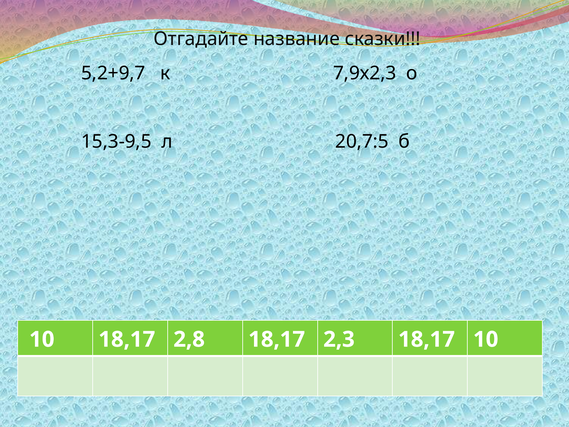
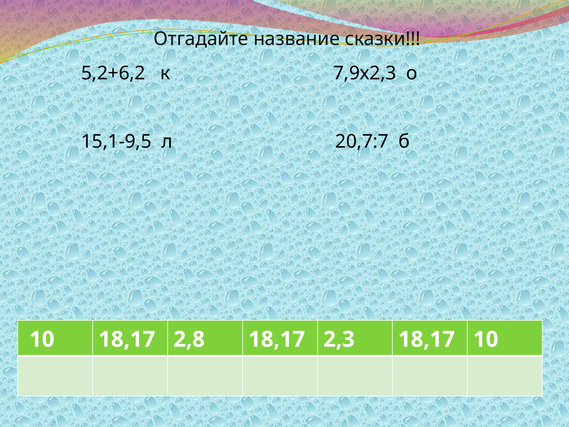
5,2+9,7: 5,2+9,7 -> 5,2+6,2
15,3-9,5: 15,3-9,5 -> 15,1-9,5
20,7:5: 20,7:5 -> 20,7:7
